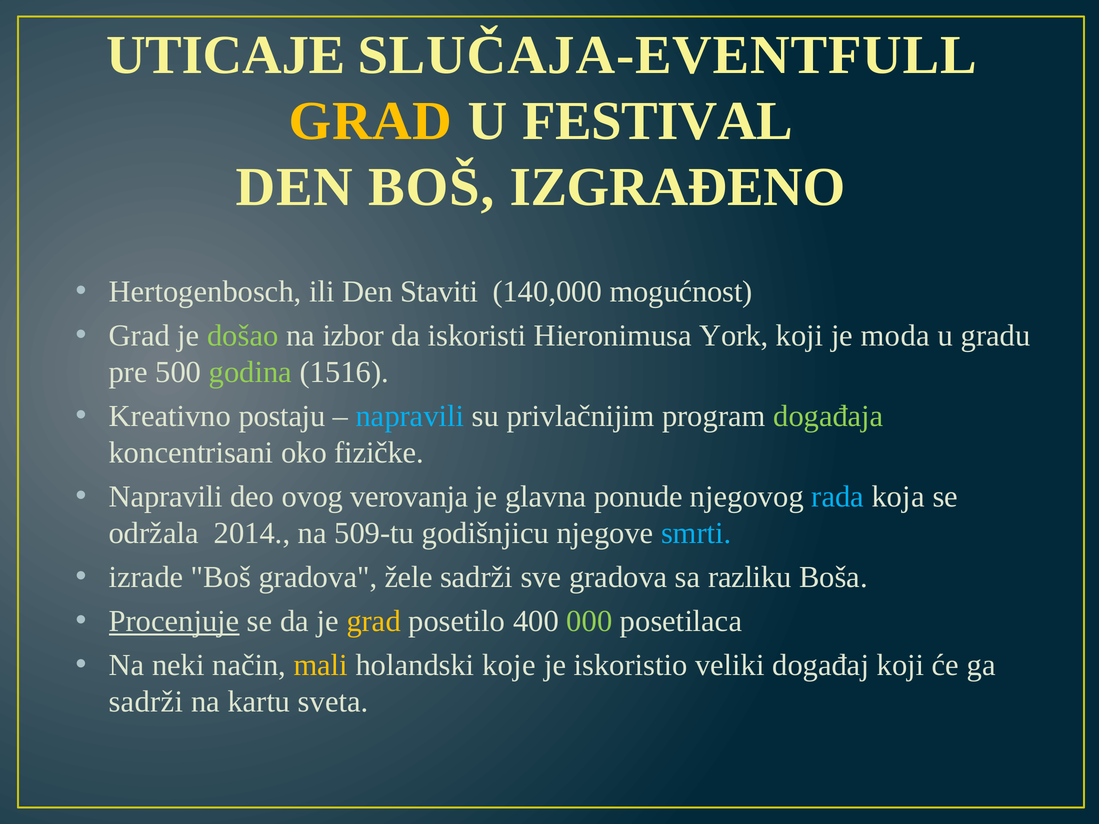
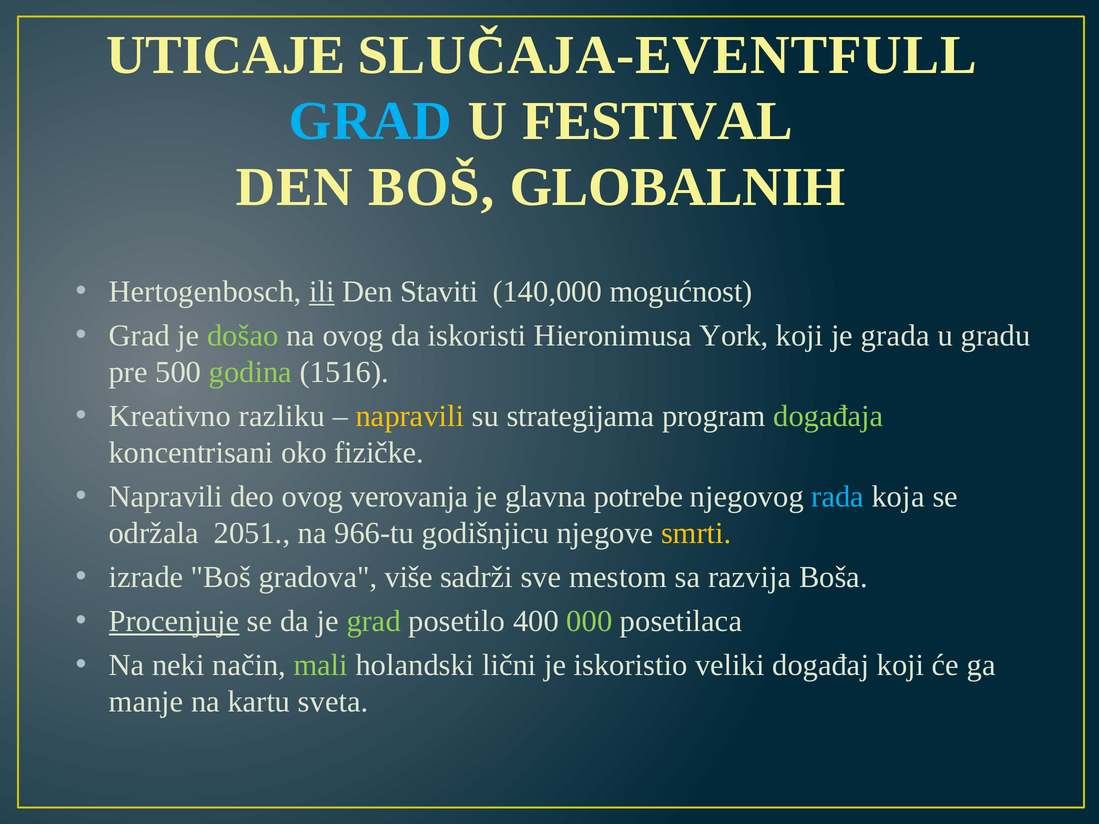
GRAD at (370, 121) colour: yellow -> light blue
IZGRAĐENO: IZGRAĐENO -> GLOBALNIH
ili underline: none -> present
na izbor: izbor -> ovog
moda: moda -> grada
postaju: postaju -> razliku
napravili at (410, 416) colour: light blue -> yellow
privlačnijim: privlačnijim -> strategijama
ponude: ponude -> potrebe
2014: 2014 -> 2051
509-tu: 509-tu -> 966-tu
smrti colour: light blue -> yellow
žele: žele -> više
sve gradova: gradova -> mestom
razliku: razliku -> razvija
grad at (374, 621) colour: yellow -> light green
mali colour: yellow -> light green
koje: koje -> lični
sadrži at (146, 702): sadrži -> manje
